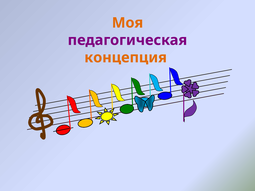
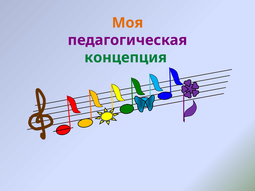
концепция colour: orange -> green
